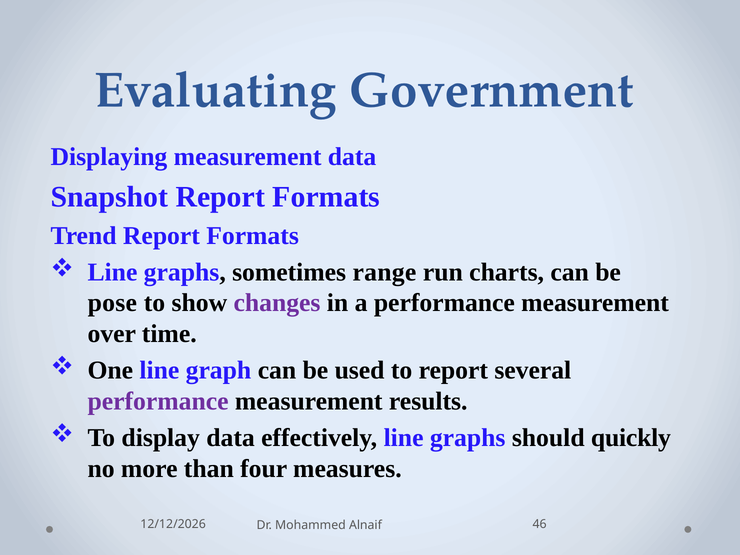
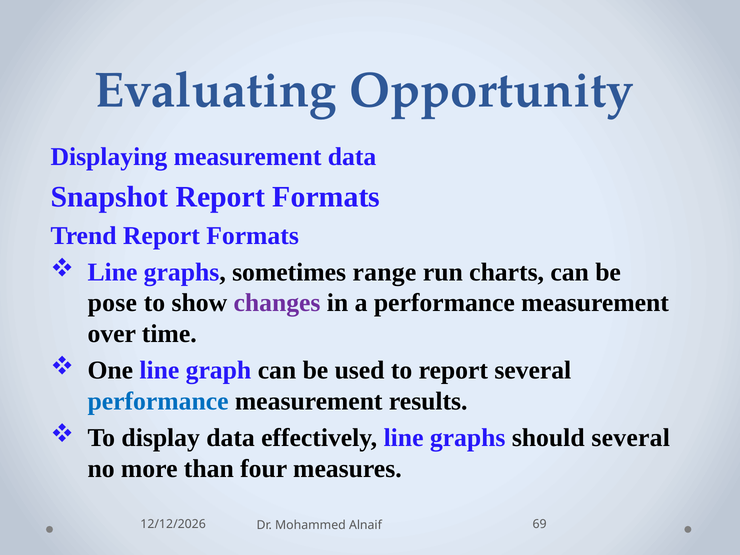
Government: Government -> Opportunity
performance at (158, 401) colour: purple -> blue
should quickly: quickly -> several
46: 46 -> 69
